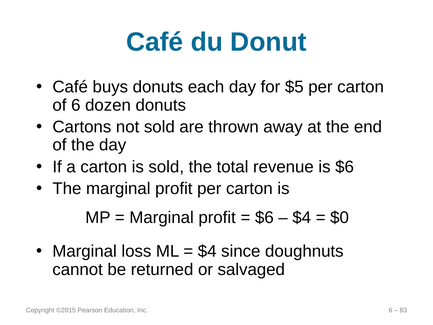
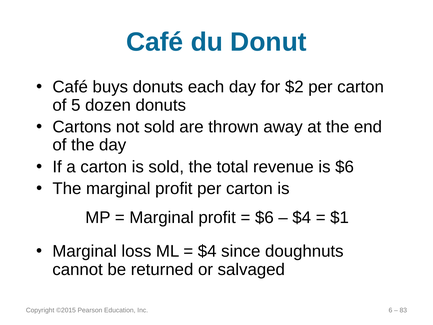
$5: $5 -> $2
of 6: 6 -> 5
$0: $0 -> $1
